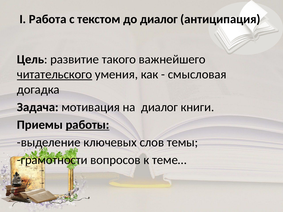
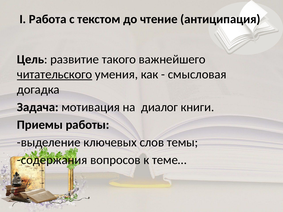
до диалог: диалог -> чтение
работы underline: present -> none
грамотности: грамотности -> содержания
